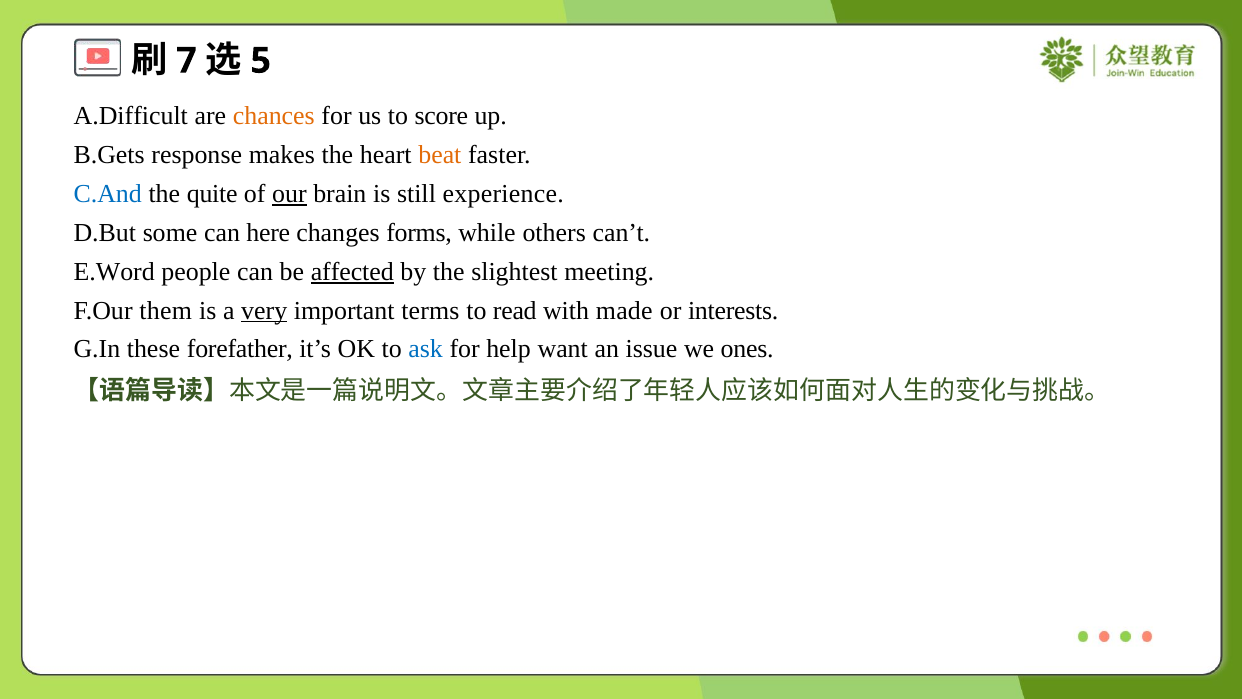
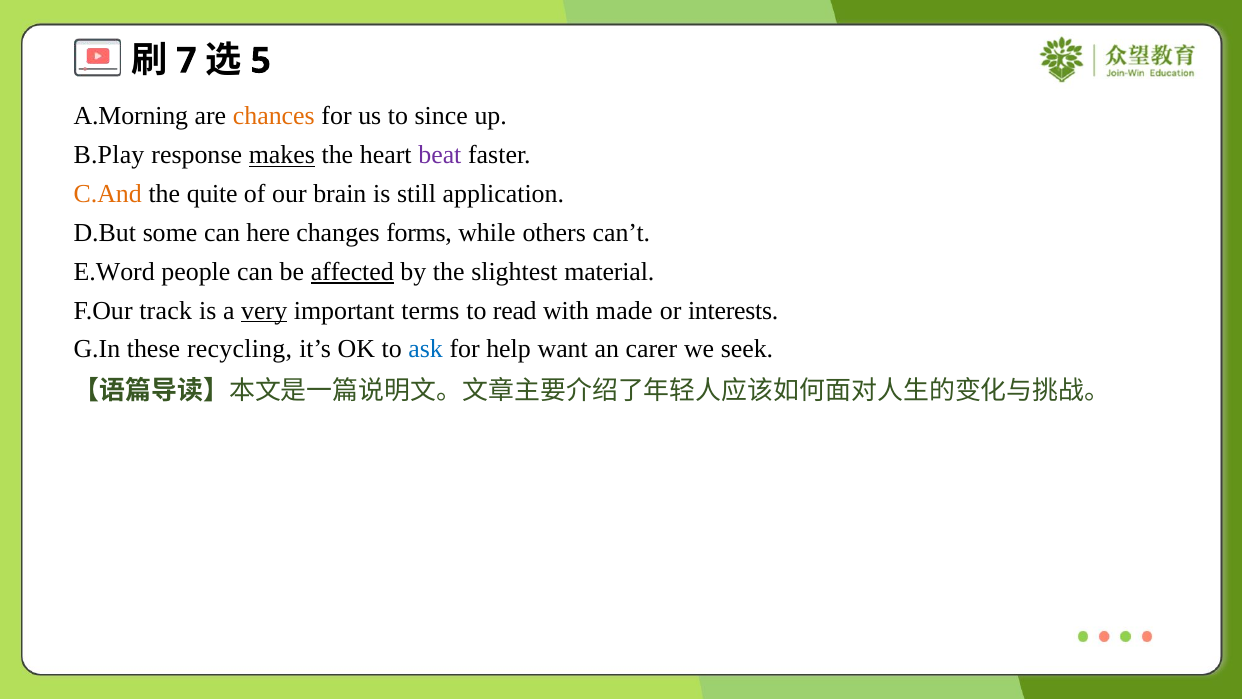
A.Difficult: A.Difficult -> A.Morning
score: score -> since
B.Gets: B.Gets -> B.Play
makes underline: none -> present
beat colour: orange -> purple
C.And colour: blue -> orange
our underline: present -> none
experience: experience -> application
meeting: meeting -> material
them: them -> track
forefather: forefather -> recycling
issue: issue -> carer
ones: ones -> seek
